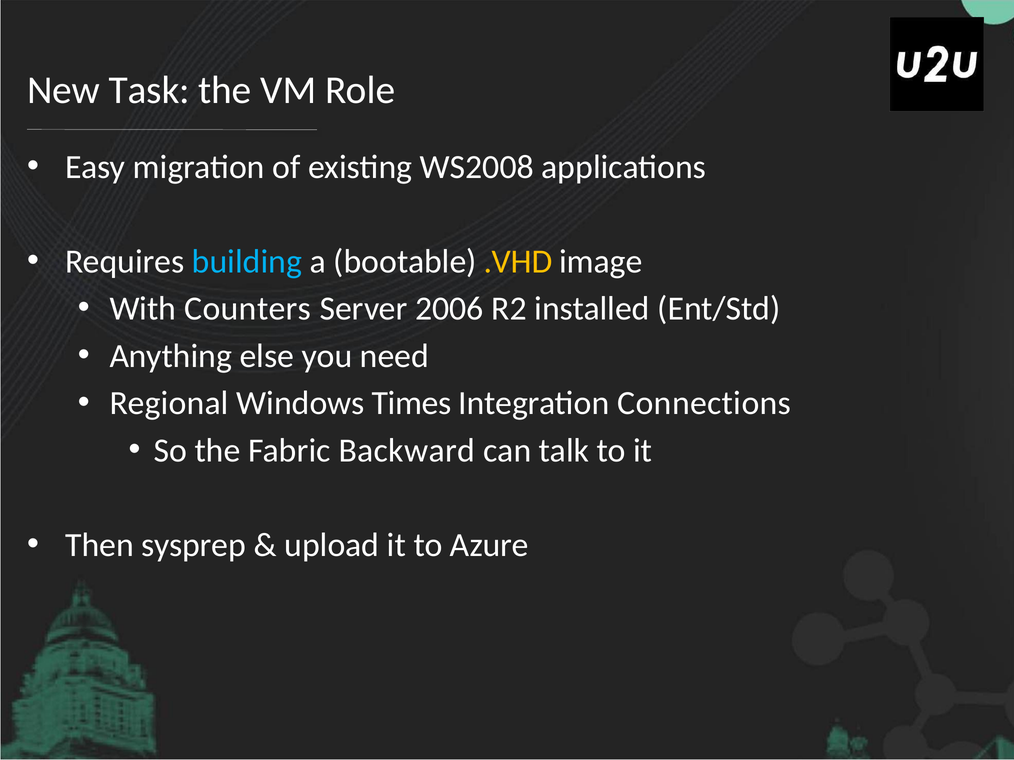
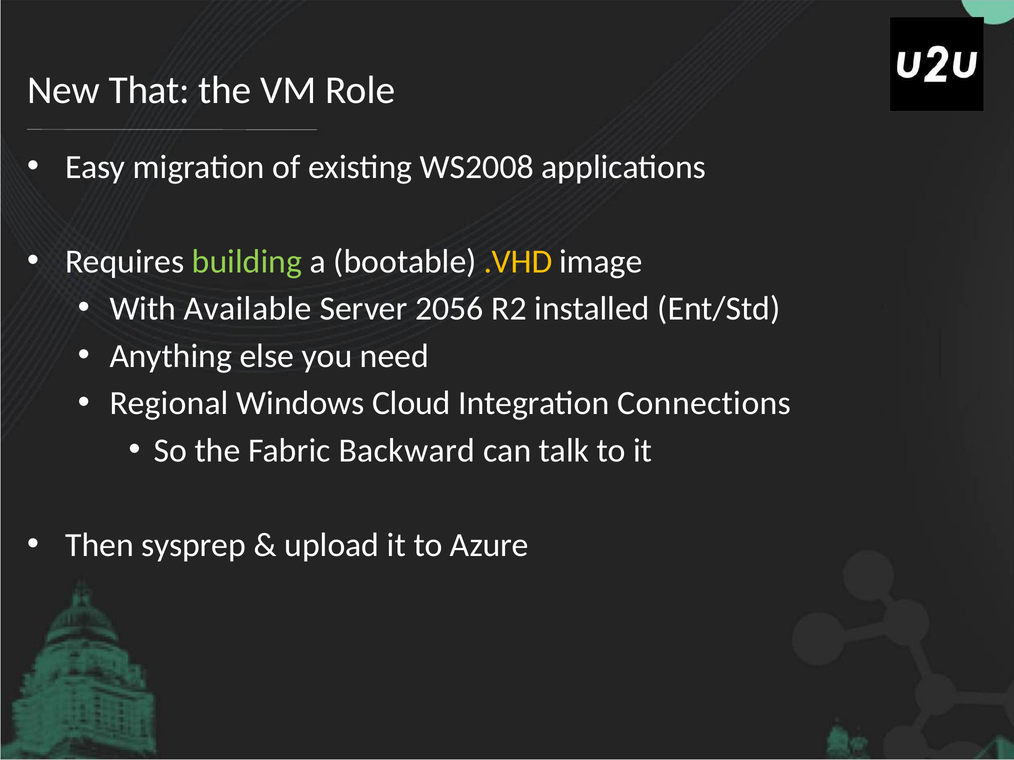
Task: Task -> That
building colour: light blue -> light green
Counters: Counters -> Available
2006: 2006 -> 2056
Times: Times -> Cloud
